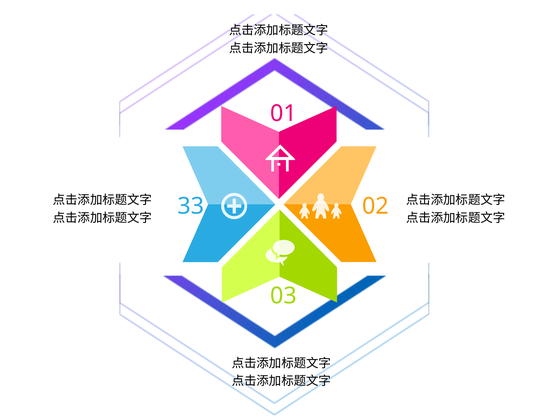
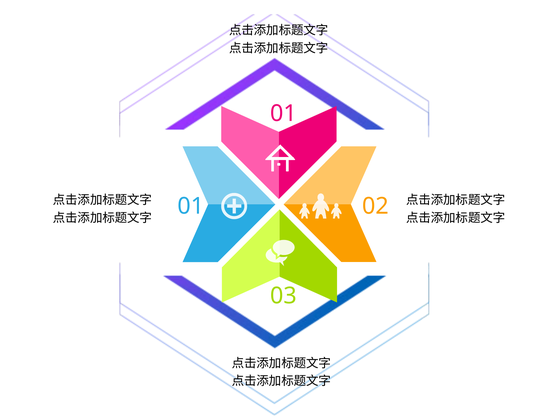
33 at (191, 206): 33 -> 01
